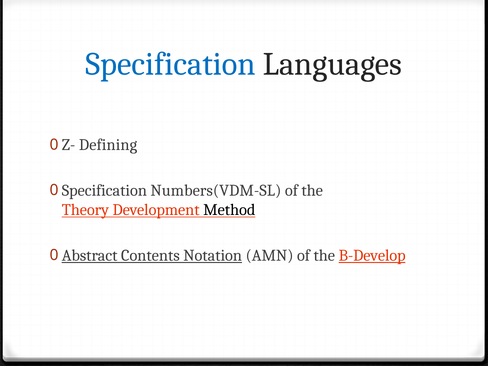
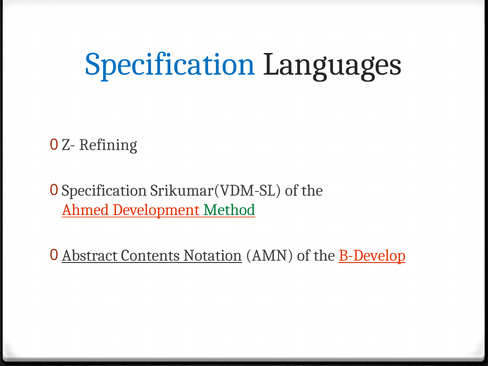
Defining: Defining -> Refining
Numbers(VDM-SL: Numbers(VDM-SL -> Srikumar(VDM-SL
Theory: Theory -> Ahmed
Method colour: black -> green
